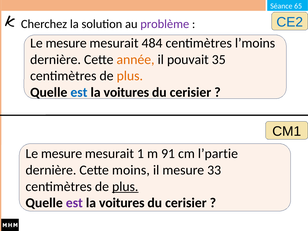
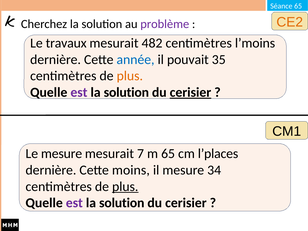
CE2 colour: blue -> orange
mesure at (66, 43): mesure -> travaux
484: 484 -> 482
année colour: orange -> blue
est at (79, 92) colour: blue -> purple
voitures at (126, 92): voitures -> solution
cerisier at (190, 92) underline: none -> present
1: 1 -> 7
m 91: 91 -> 65
l’partie: l’partie -> l’places
33: 33 -> 34
voitures at (122, 203): voitures -> solution
